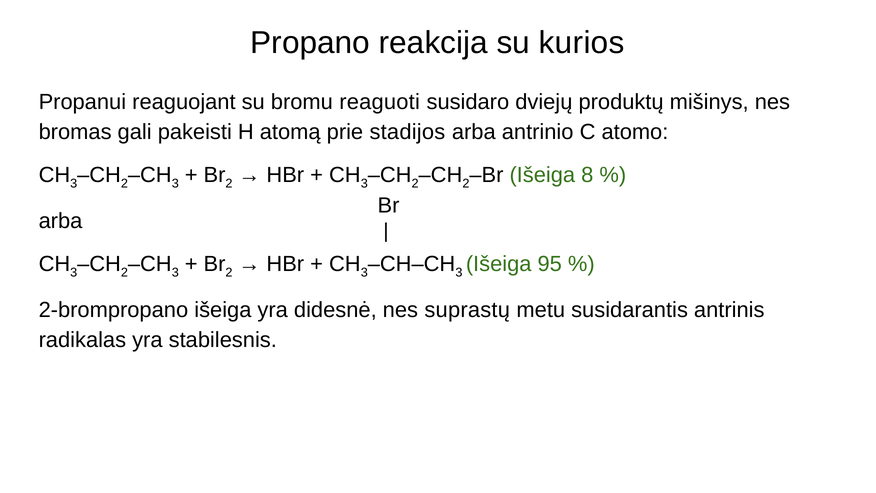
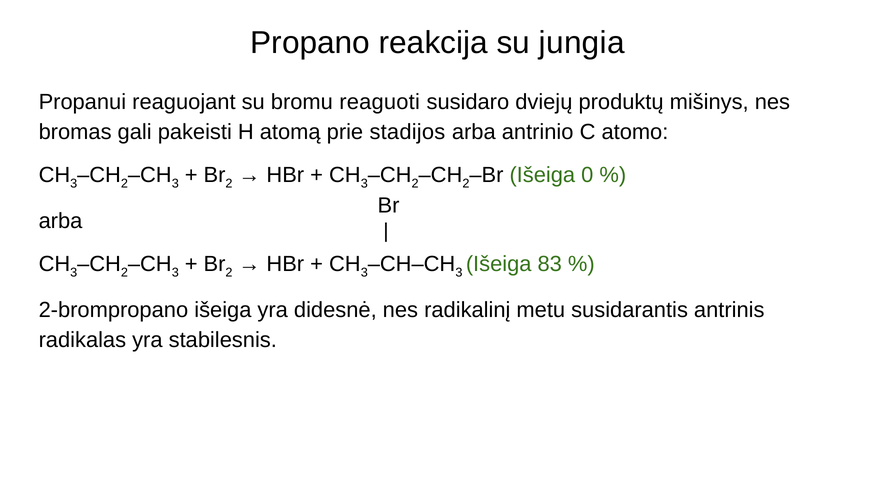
kurios: kurios -> jungia
8: 8 -> 0
95: 95 -> 83
suprastų: suprastų -> radikalinį
